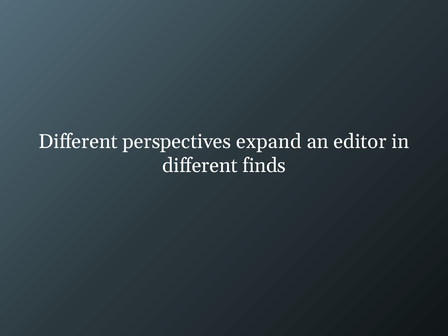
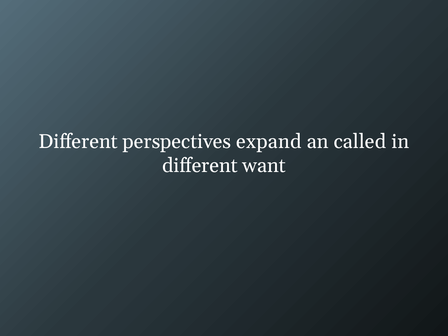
editor: editor -> called
finds: finds -> want
